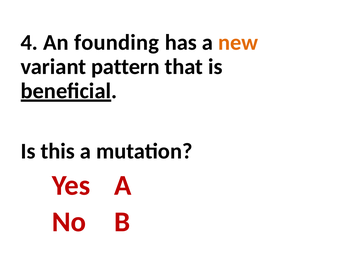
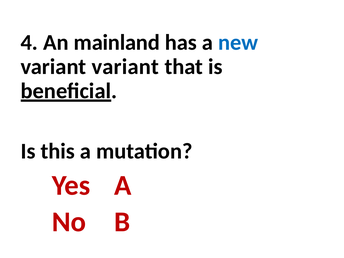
founding: founding -> mainland
new colour: orange -> blue
variant pattern: pattern -> variant
